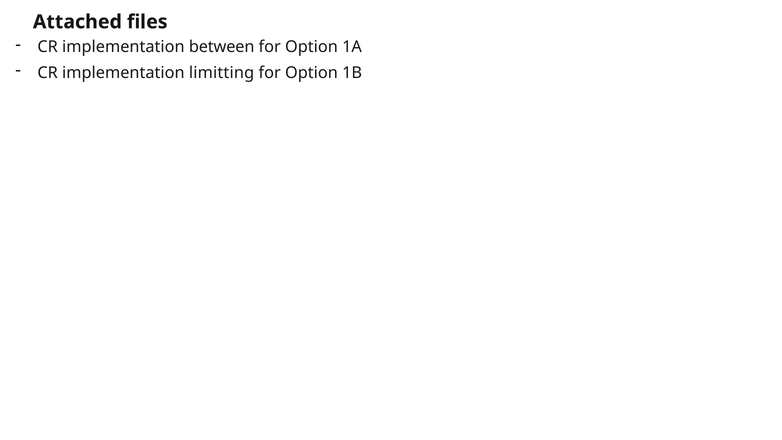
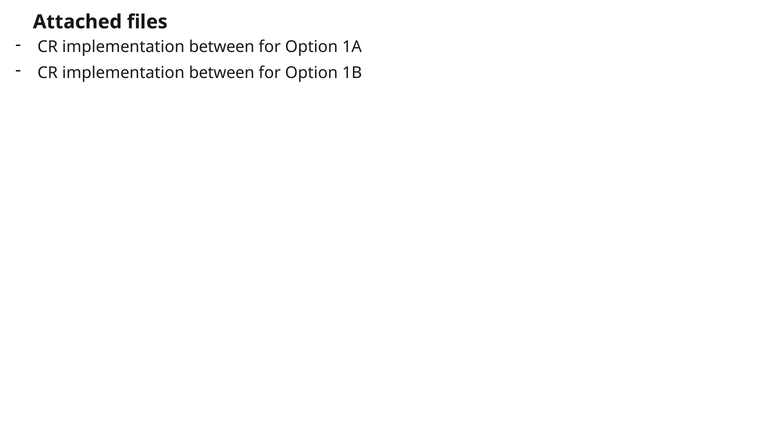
limitting at (222, 73): limitting -> between
